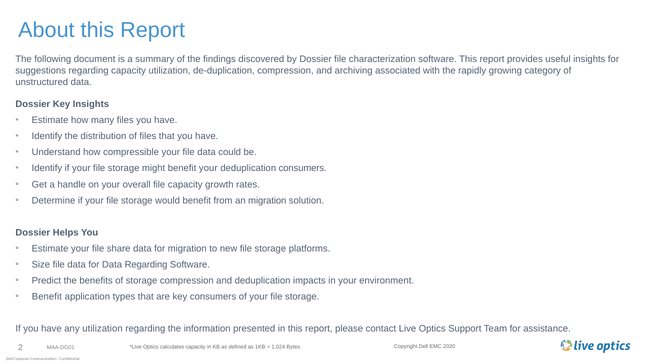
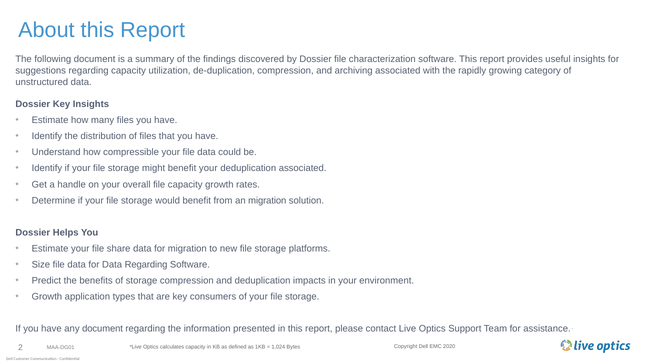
deduplication consumers: consumers -> associated
Benefit at (47, 297): Benefit -> Growth
any utilization: utilization -> document
